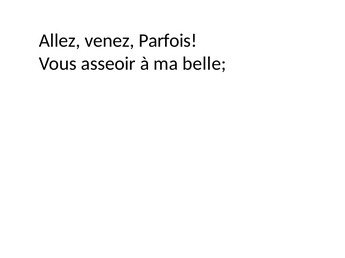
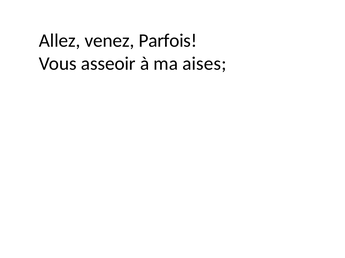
belle: belle -> aises
